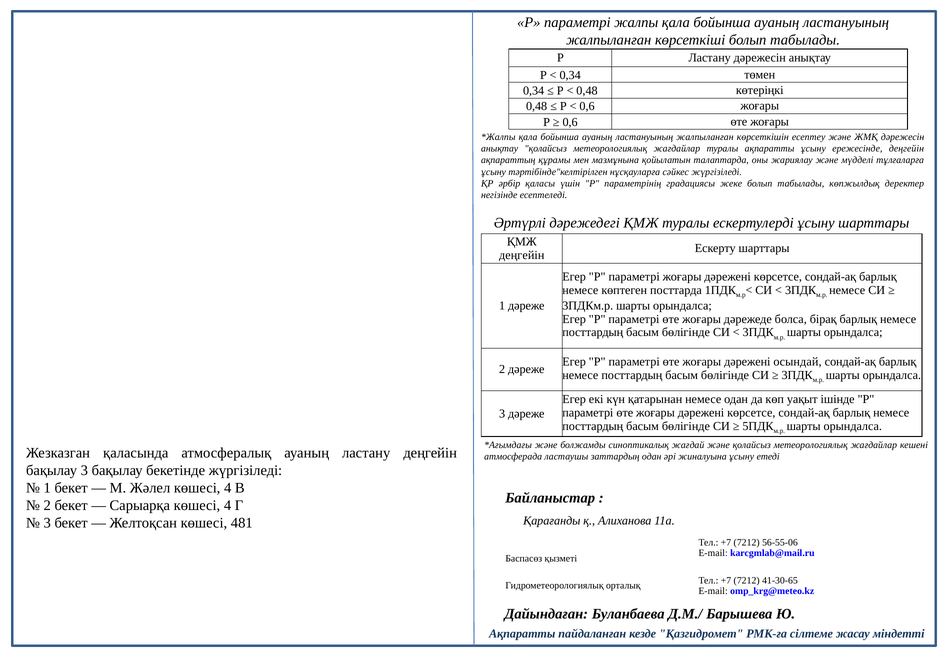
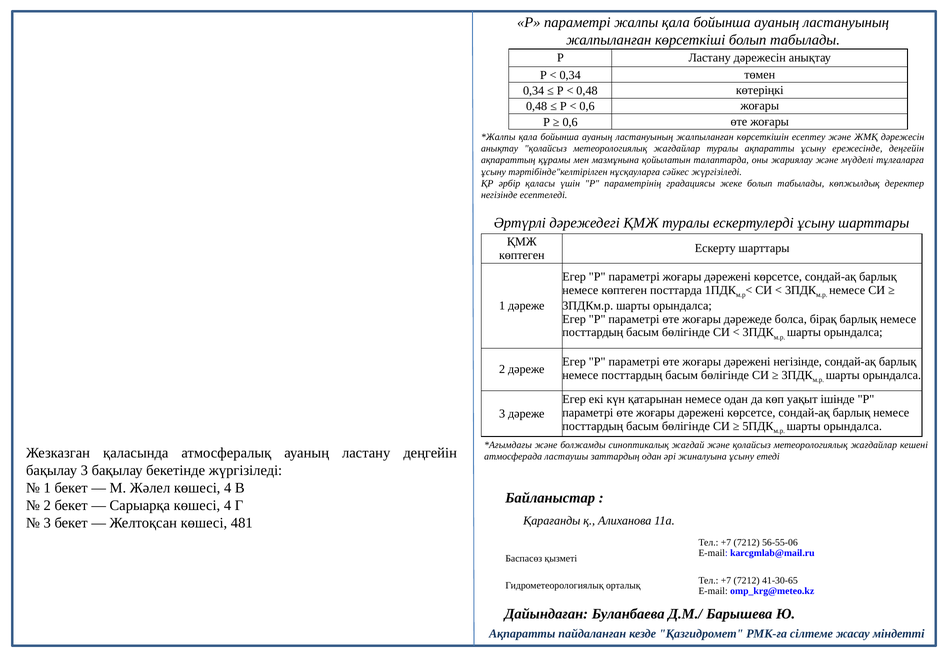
деңгейін at (522, 255): деңгейін -> көптеген
дәрежені осындай: осындай -> негізінде
